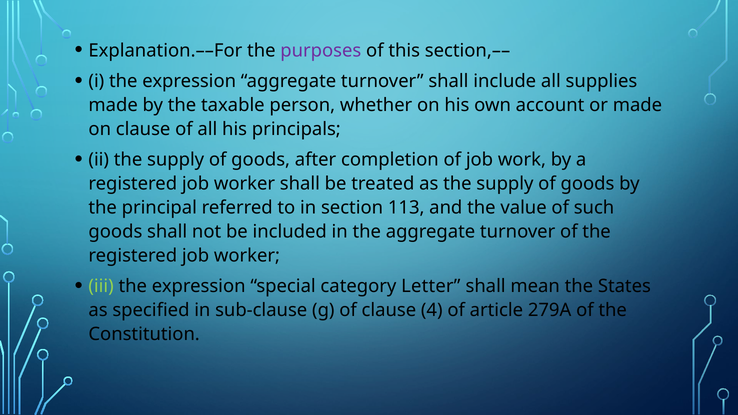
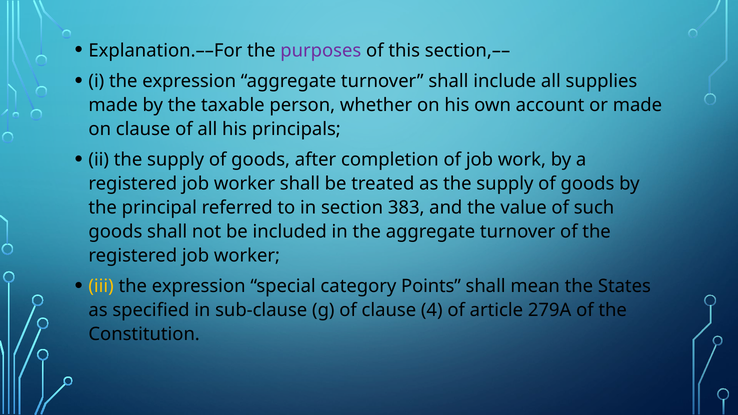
113: 113 -> 383
iii colour: light green -> yellow
Letter: Letter -> Points
